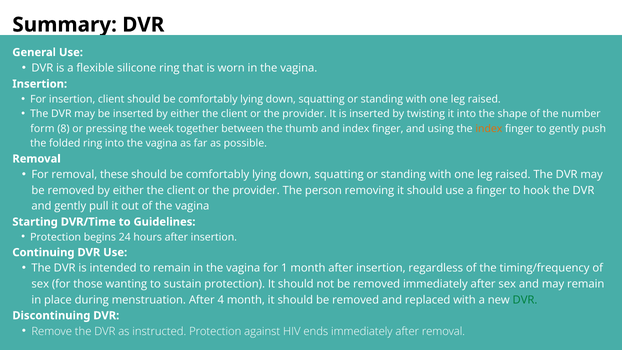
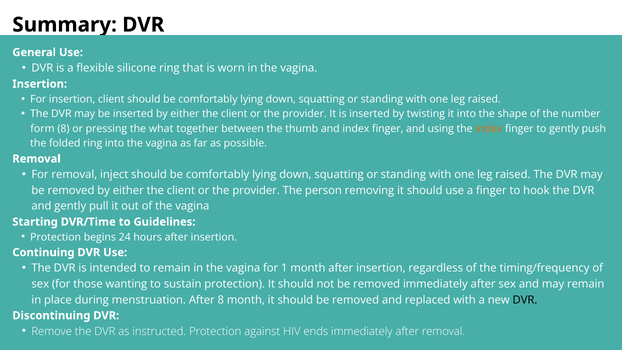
week: week -> what
these: these -> inject
After 4: 4 -> 8
DVR at (525, 300) colour: green -> black
